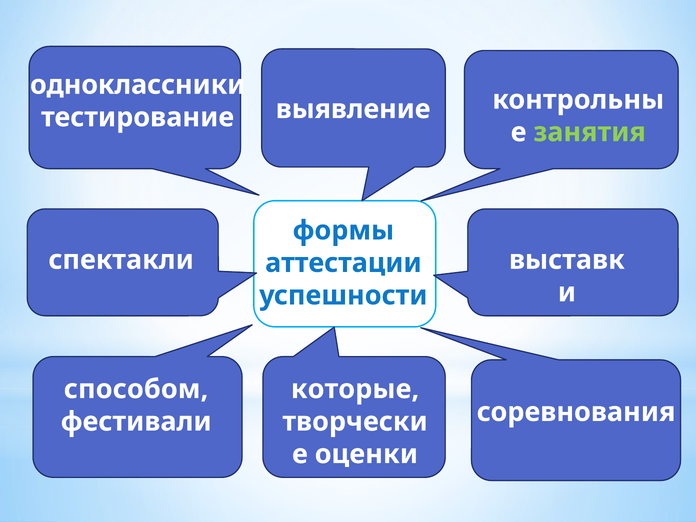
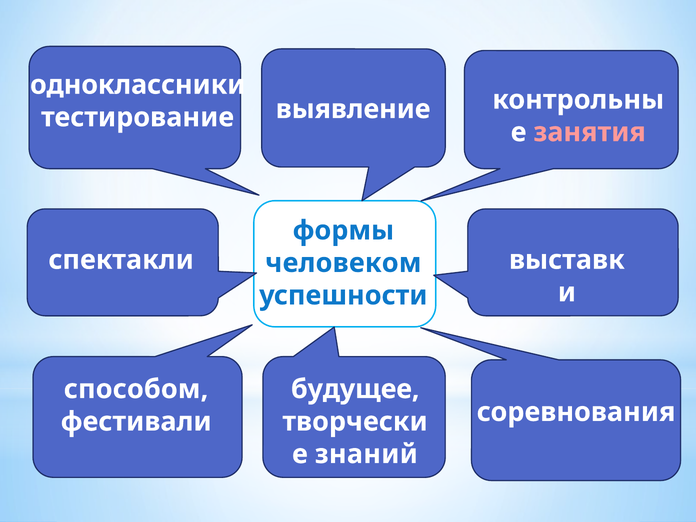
занятия colour: light green -> pink
аттестации: аттестации -> человеком
которые: которые -> будущее
оценки: оценки -> знаний
